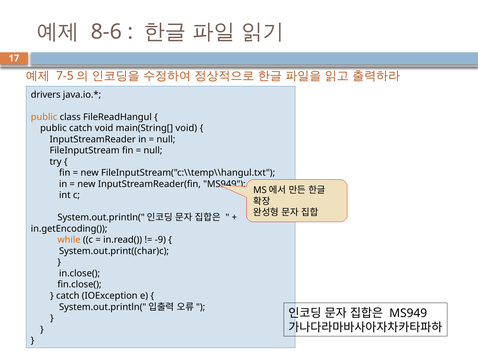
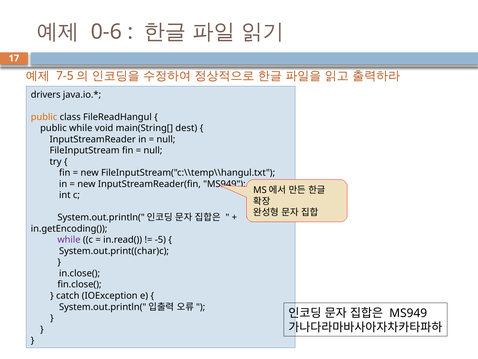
8-6: 8-6 -> 0-6
public catch: catch -> while
main(String[ void: void -> dest
while at (69, 240) colour: orange -> purple
-9: -9 -> -5
